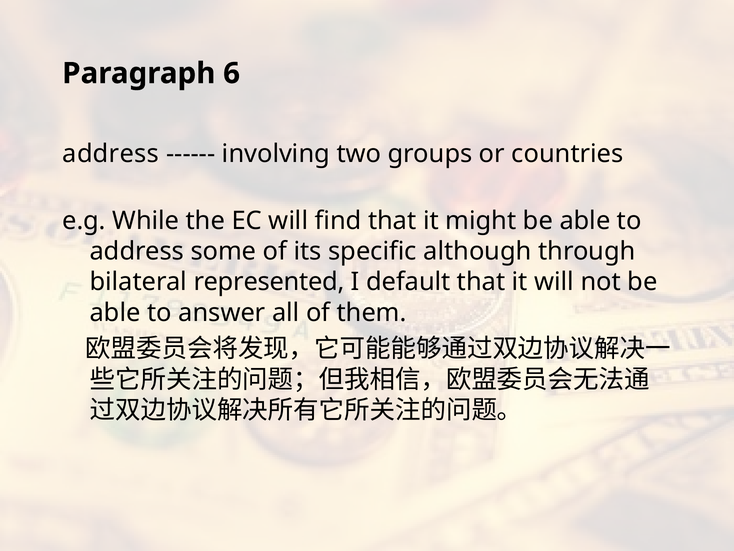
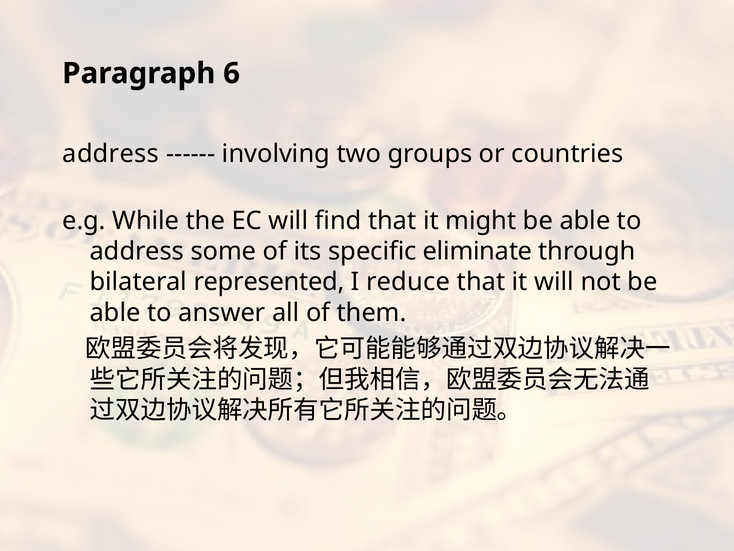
although: although -> eliminate
default: default -> reduce
